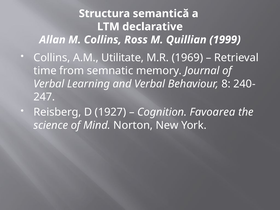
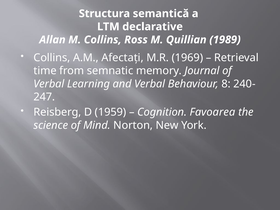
1999: 1999 -> 1989
Utilitate: Utilitate -> Afectaţi
1927: 1927 -> 1959
